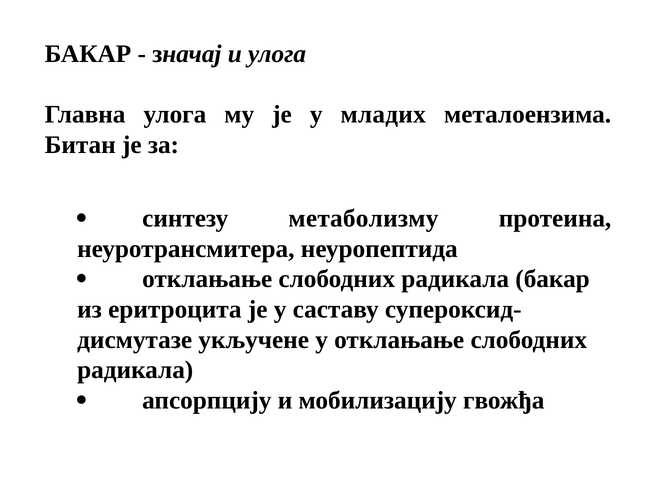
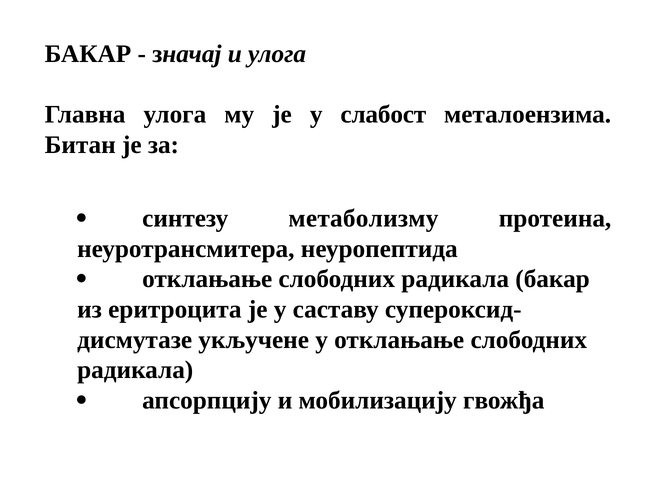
младих: младих -> слабост
